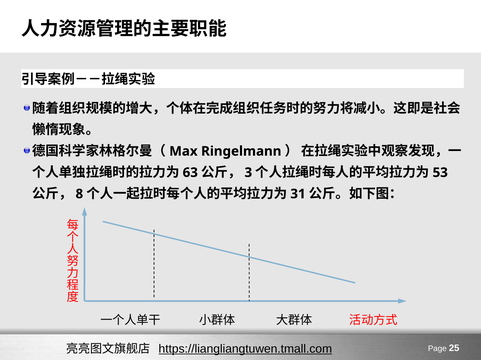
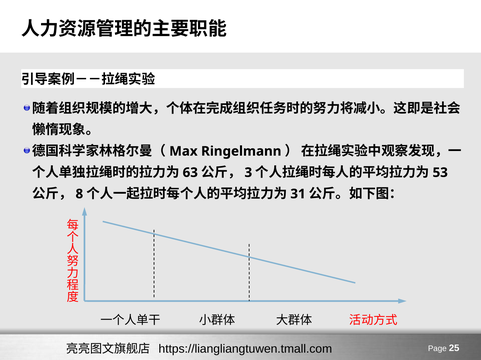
https://liangliangtuwen.tmall.com underline: present -> none
